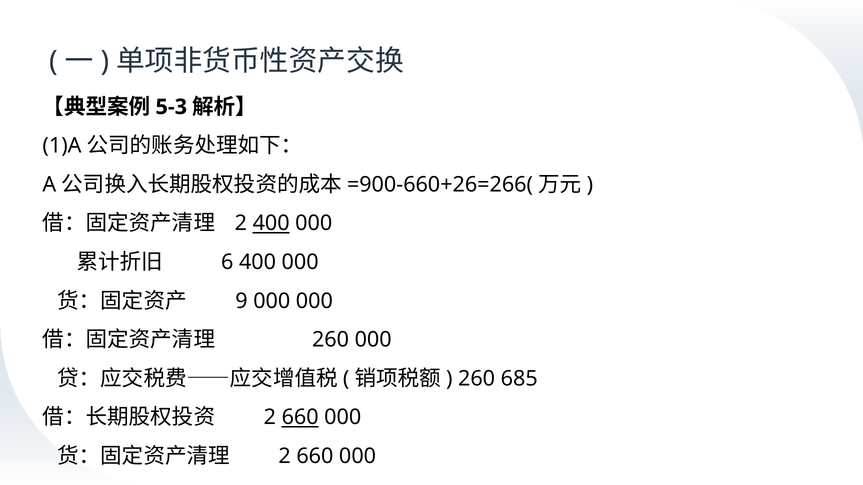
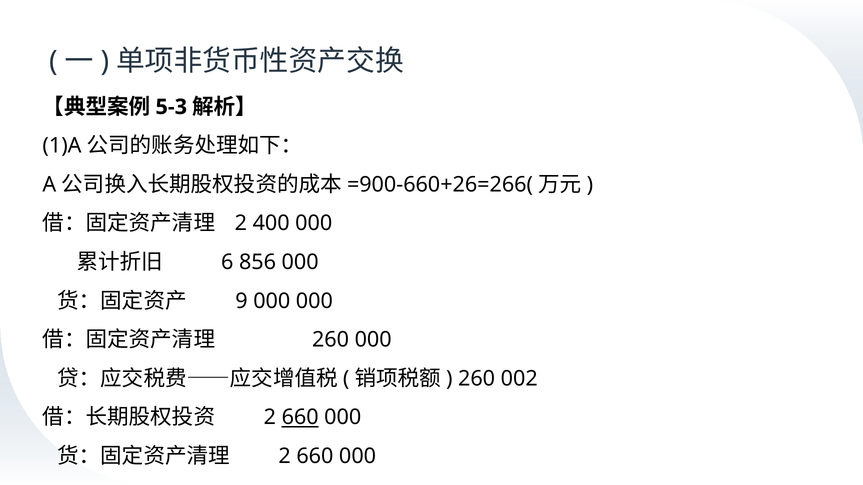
400 at (271, 224) underline: present -> none
6 400: 400 -> 856
685: 685 -> 002
